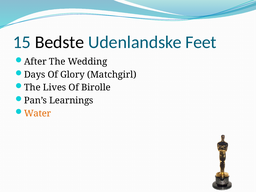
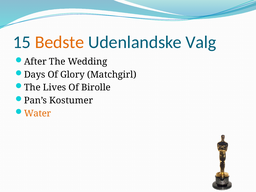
Bedste colour: black -> orange
Feet: Feet -> Valg
Learnings: Learnings -> Kostumer
